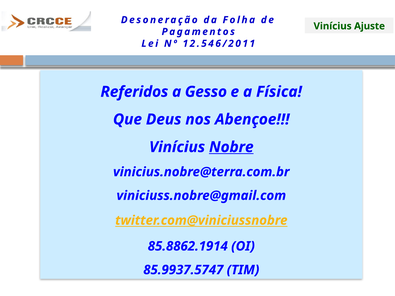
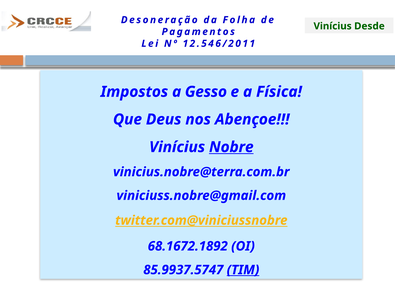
Ajuste: Ajuste -> Desde
Referidos: Referidos -> Impostos
85.8862.1914: 85.8862.1914 -> 68.1672.1892
TIM underline: none -> present
